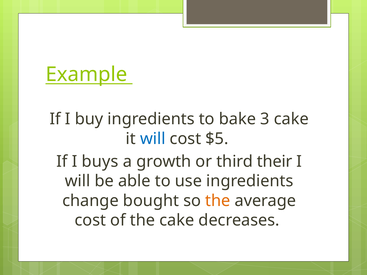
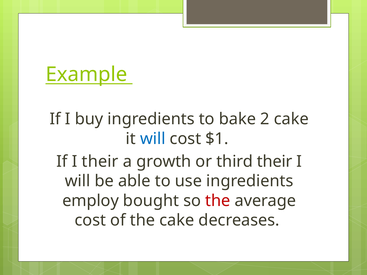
3: 3 -> 2
$5: $5 -> $1
I buys: buys -> their
change: change -> employ
the at (218, 201) colour: orange -> red
